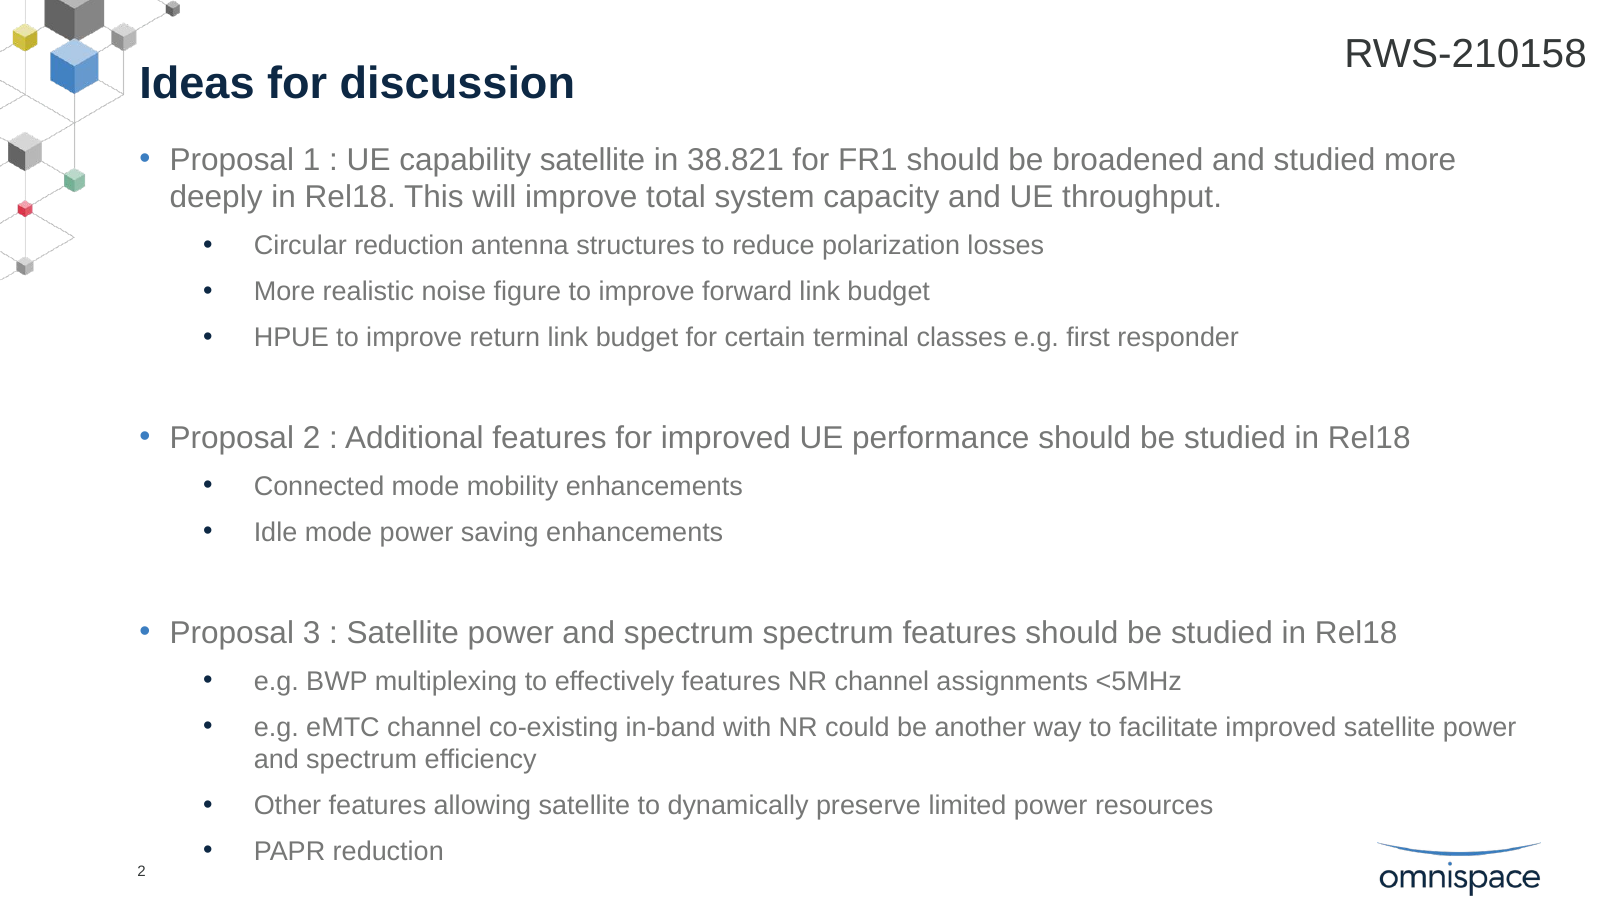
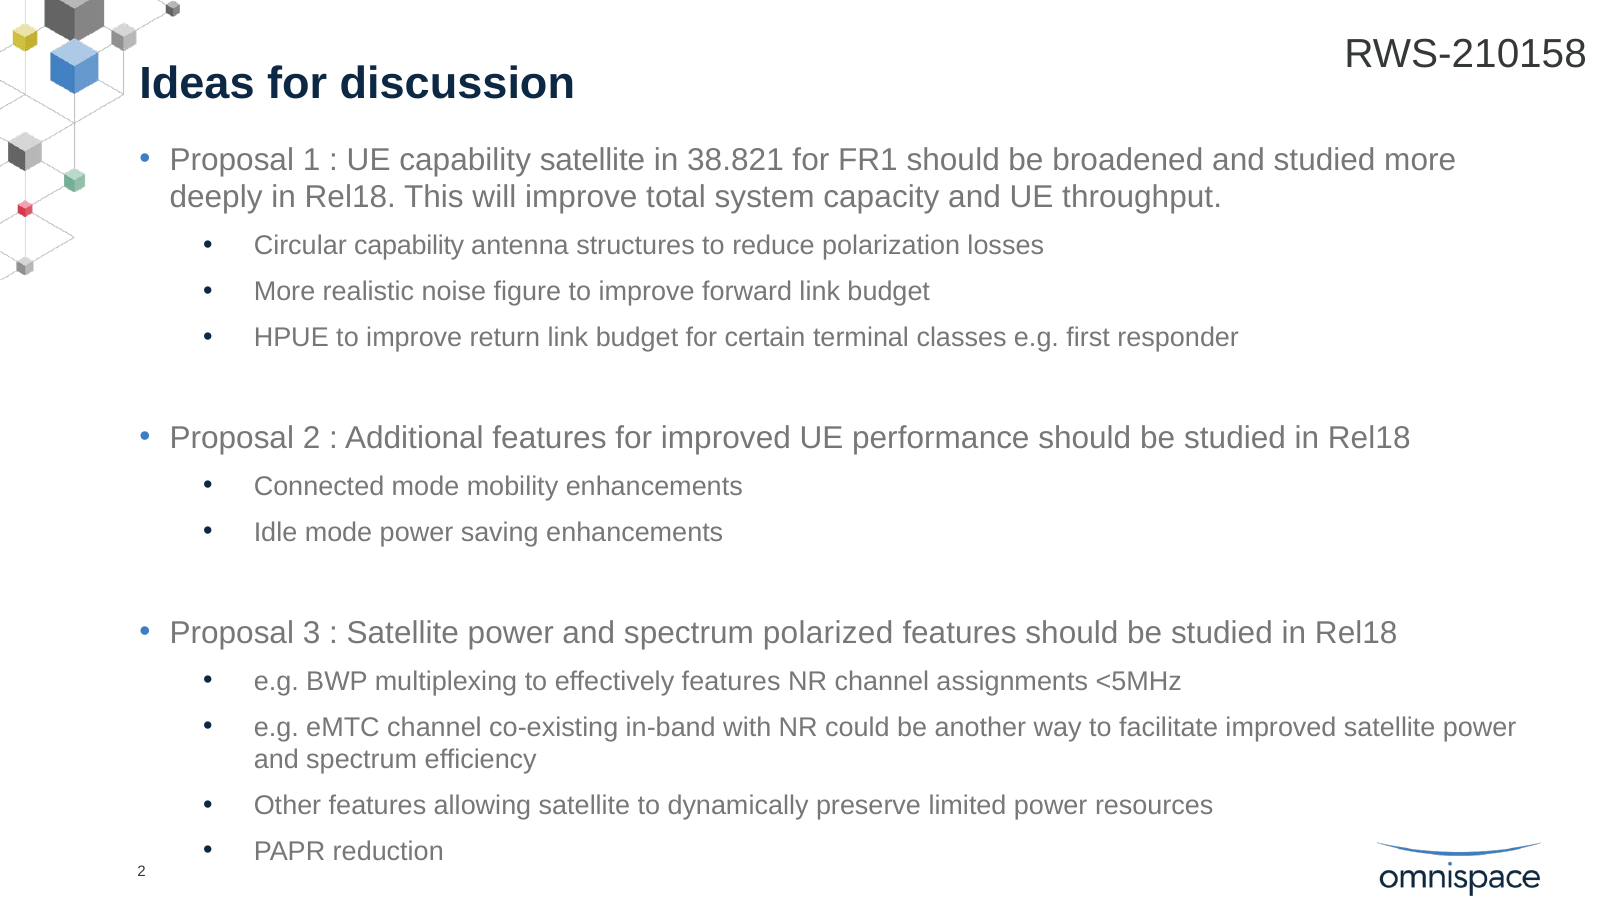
Circular reduction: reduction -> capability
spectrum spectrum: spectrum -> polarized
